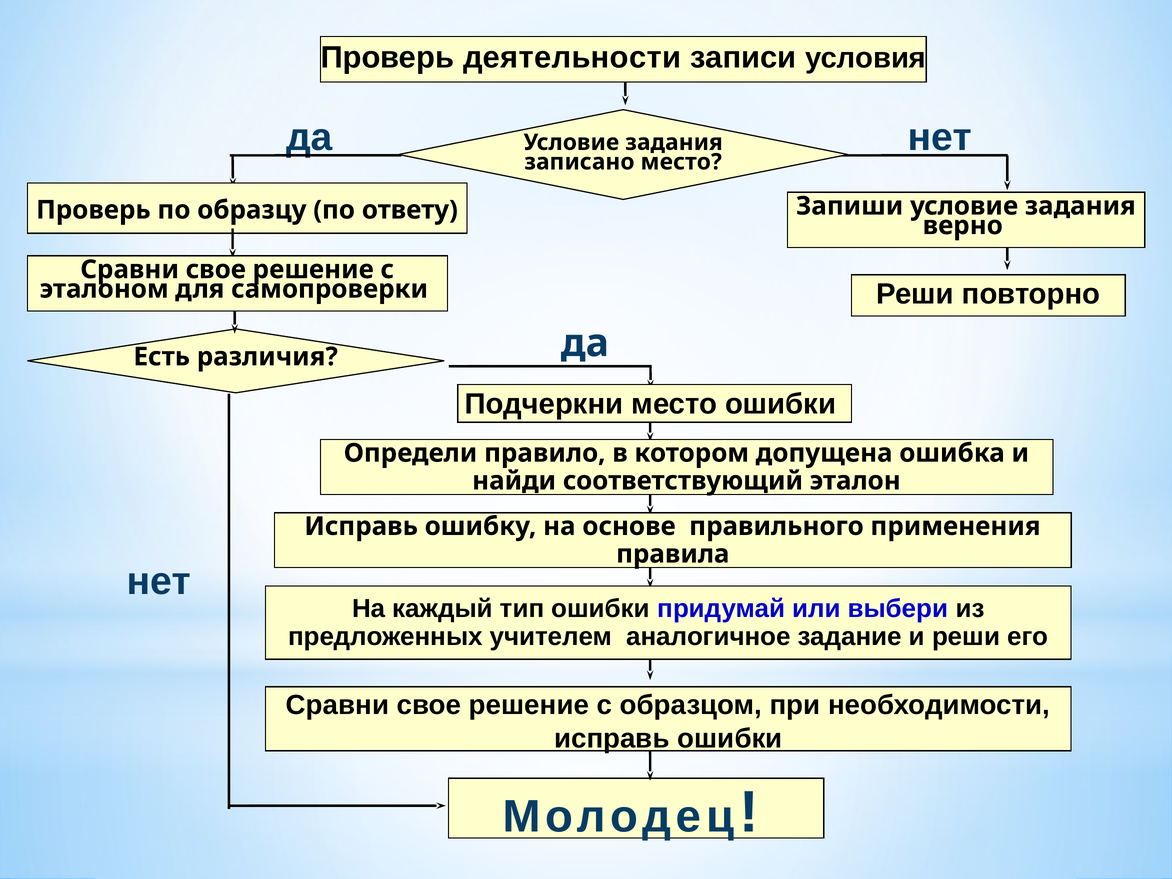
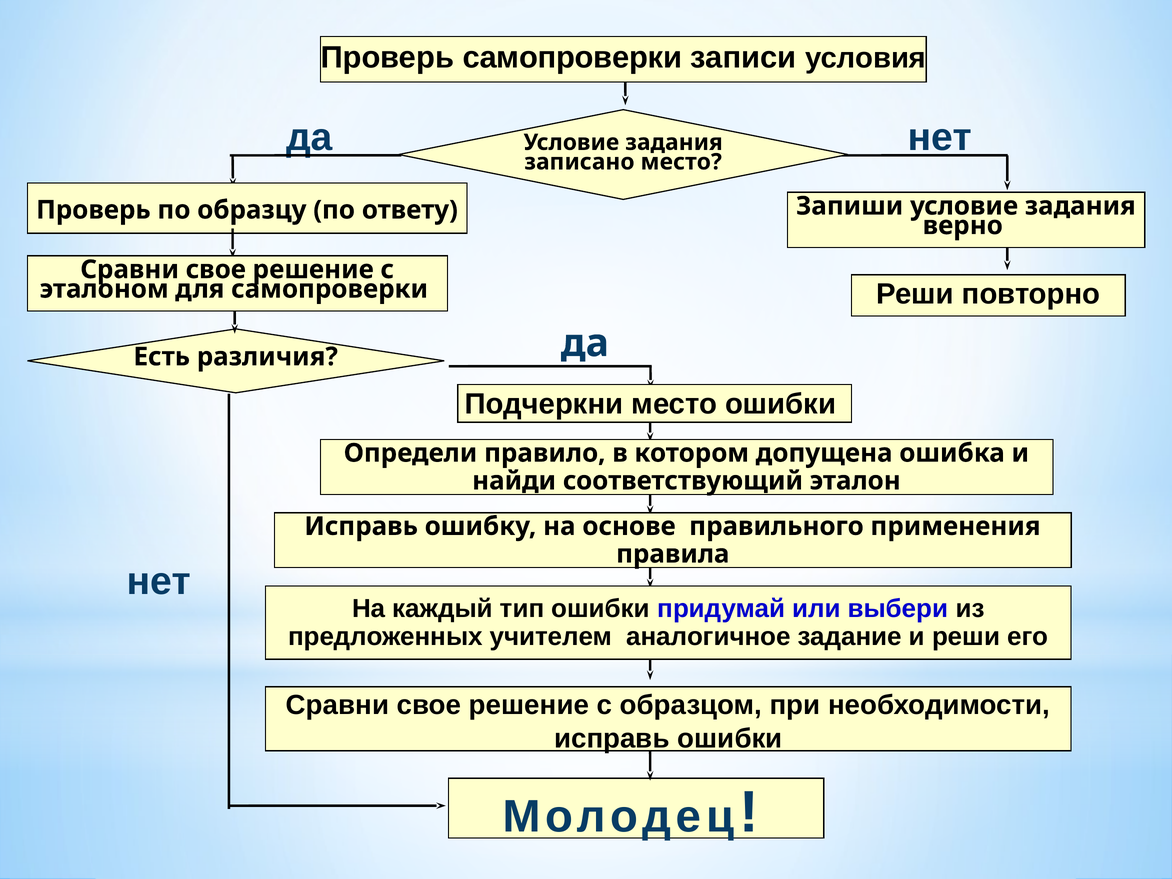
Проверь деятельности: деятельности -> самопроверки
